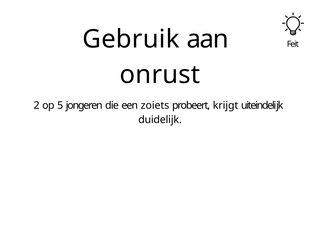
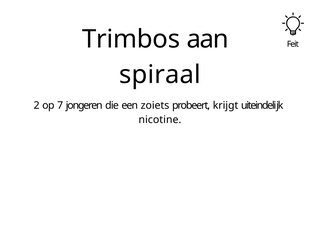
Gebruik: Gebruik -> Trimbos
onrust: onrust -> spiraal
5: 5 -> 7
duidelĳk: duidelĳk -> nicotine
